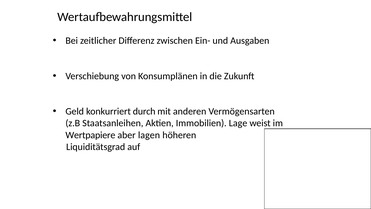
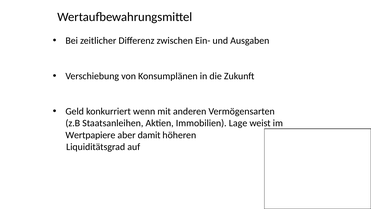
durch: durch -> wenn
lagen: lagen -> damit
